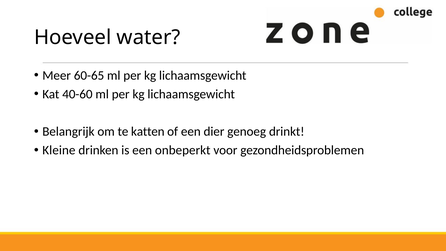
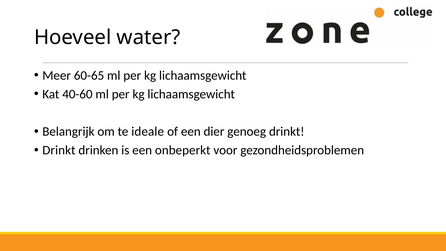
katten: katten -> ideale
Kleine at (59, 150): Kleine -> Drinkt
